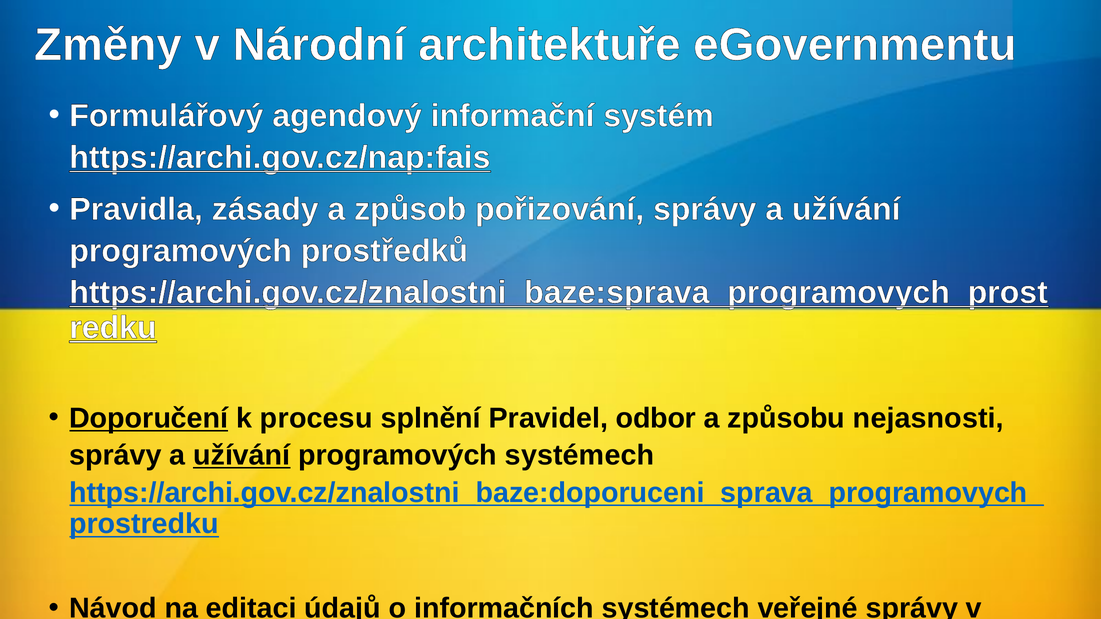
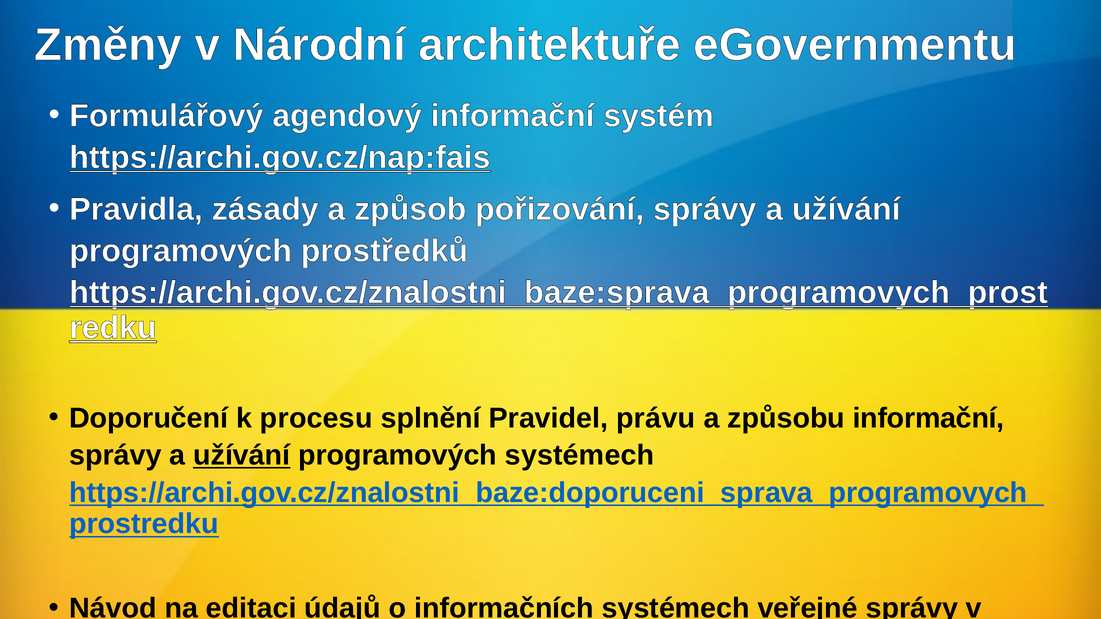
Doporučení underline: present -> none
odbor: odbor -> právu
způsobu nejasnosti: nejasnosti -> informační
